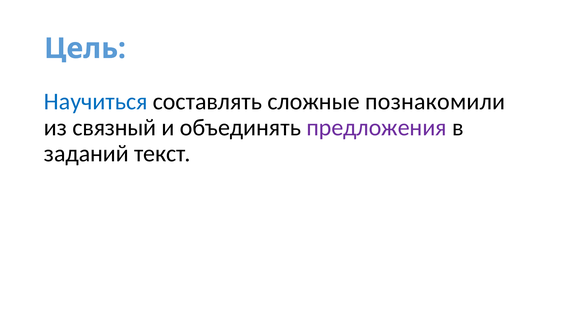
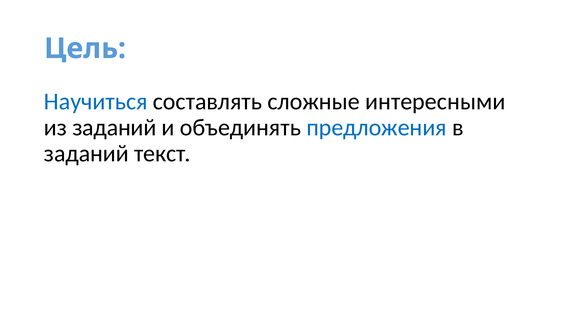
познакомили: познакомили -> интересными
из связный: связный -> заданий
предложения colour: purple -> blue
